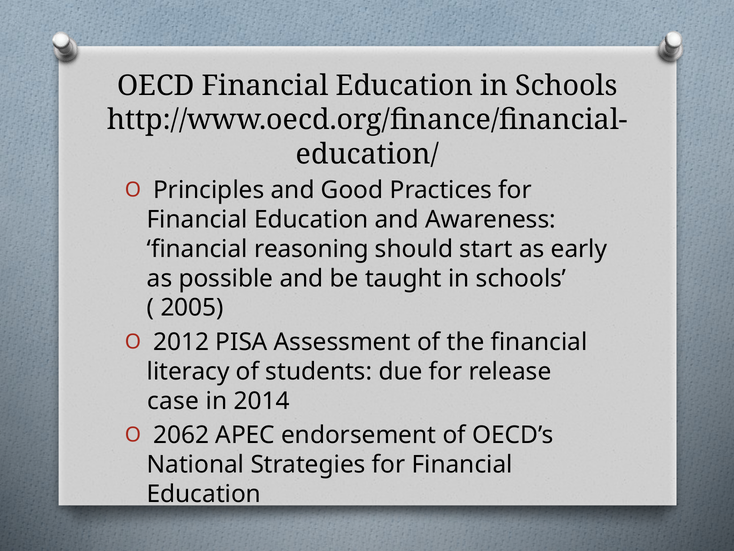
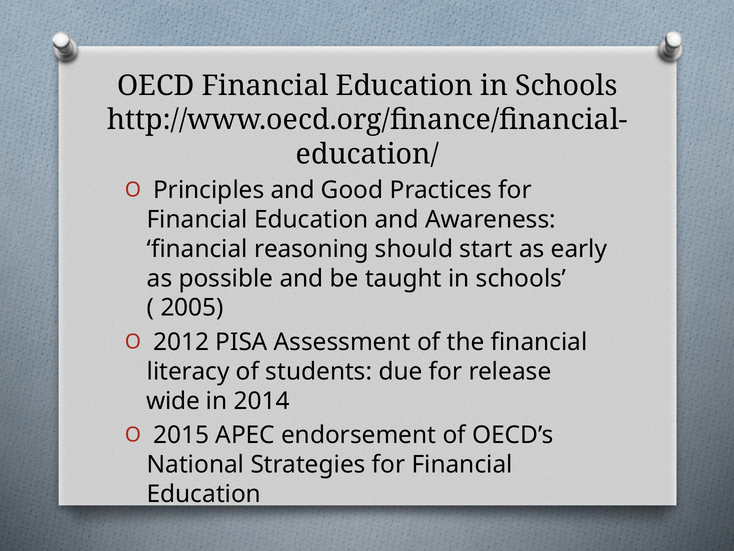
case: case -> wide
2062: 2062 -> 2015
